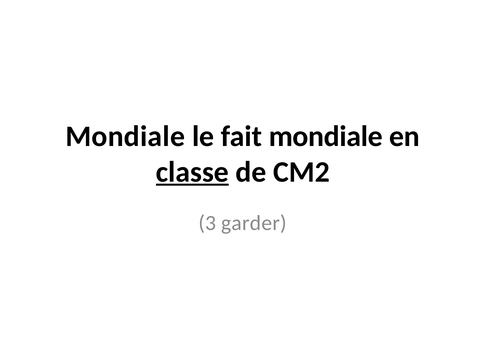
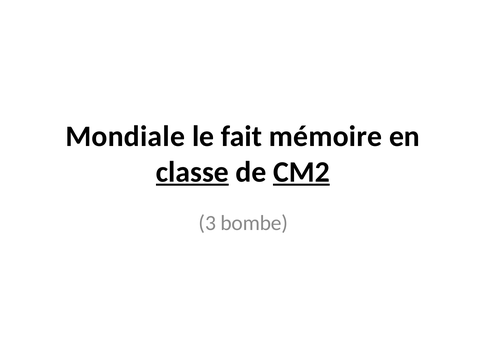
fait mondiale: mondiale -> mémoire
CM2 underline: none -> present
garder: garder -> bombe
